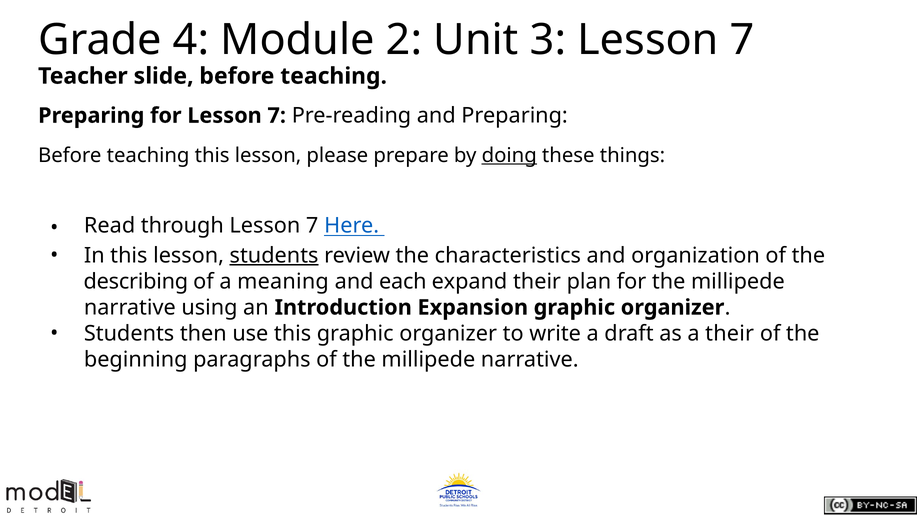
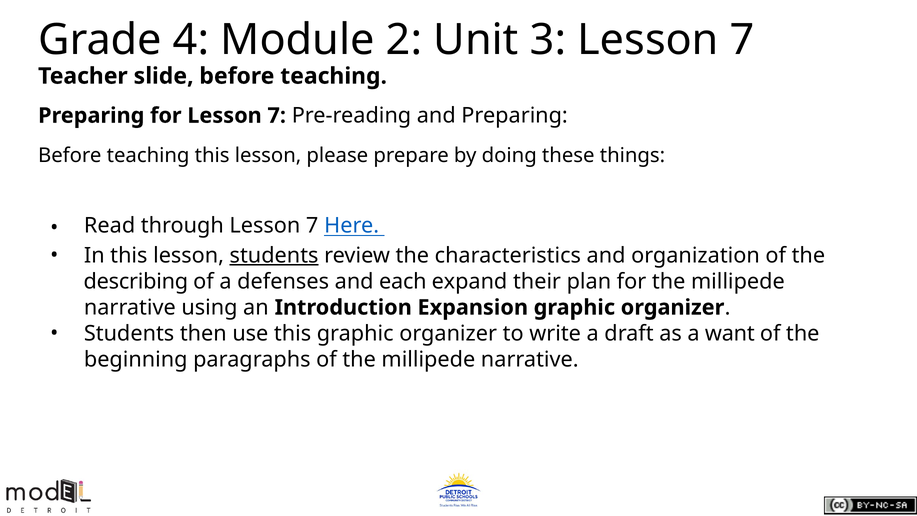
doing underline: present -> none
meaning: meaning -> defenses
a their: their -> want
